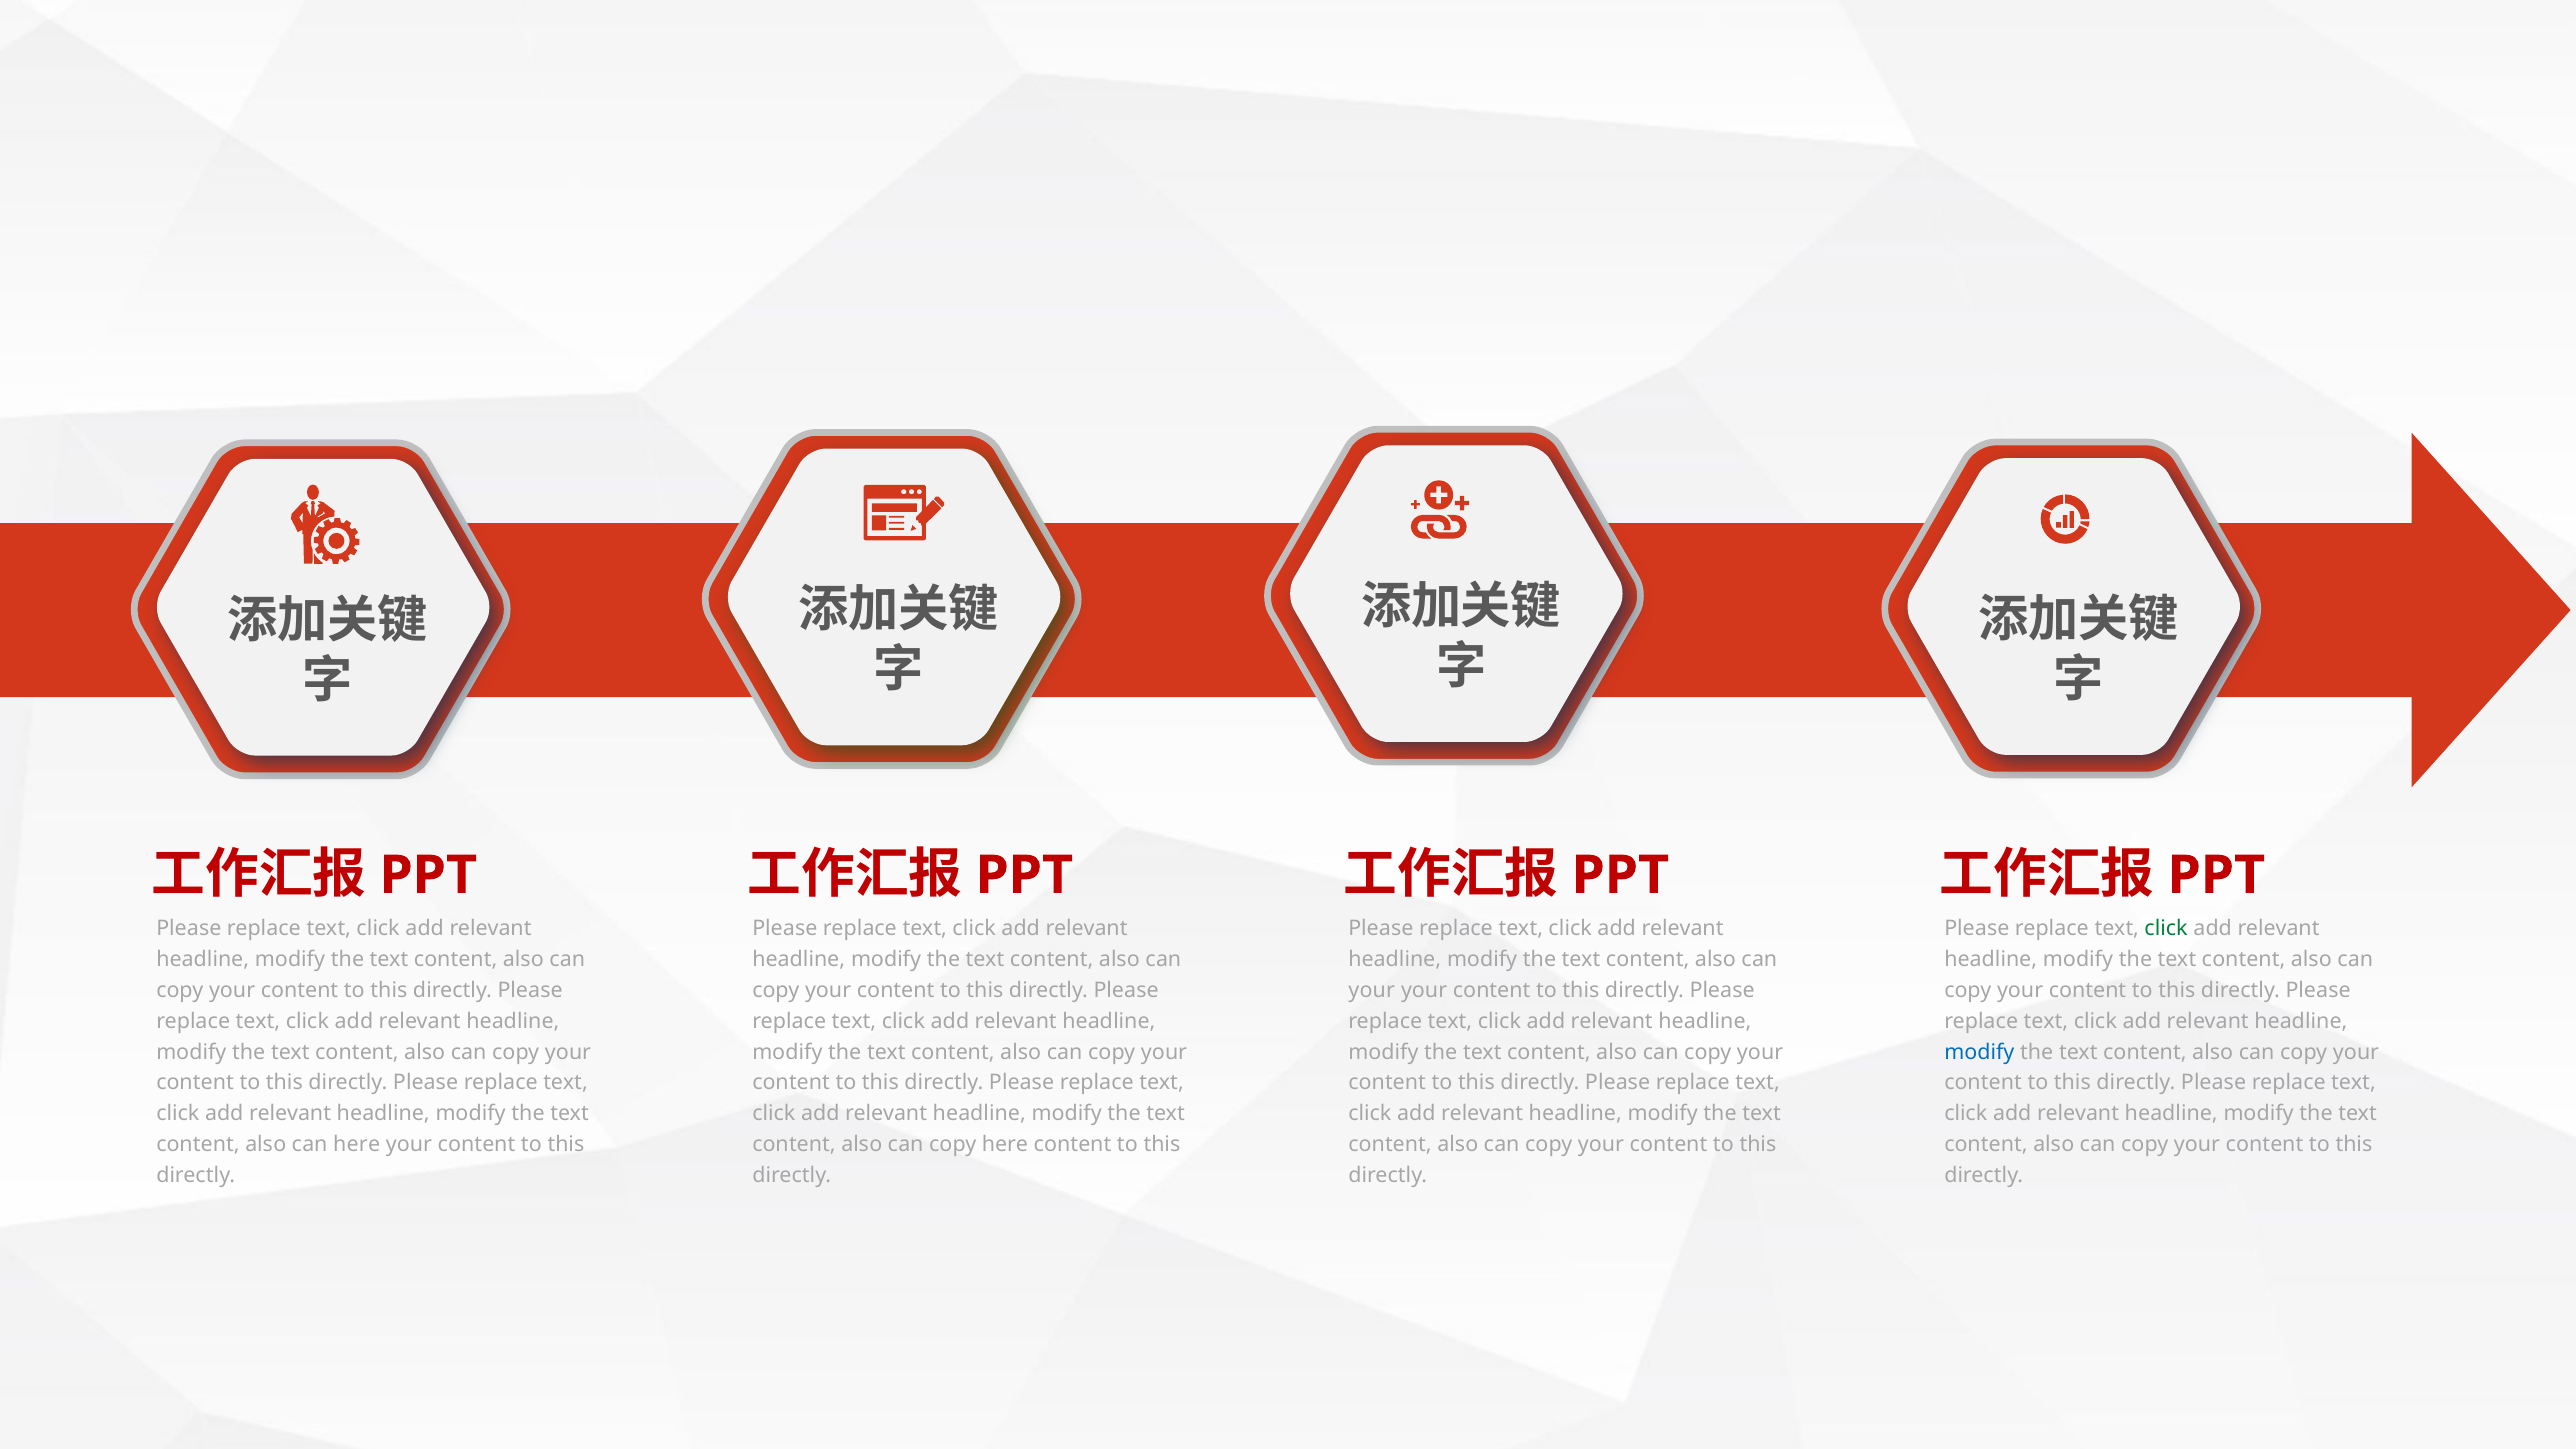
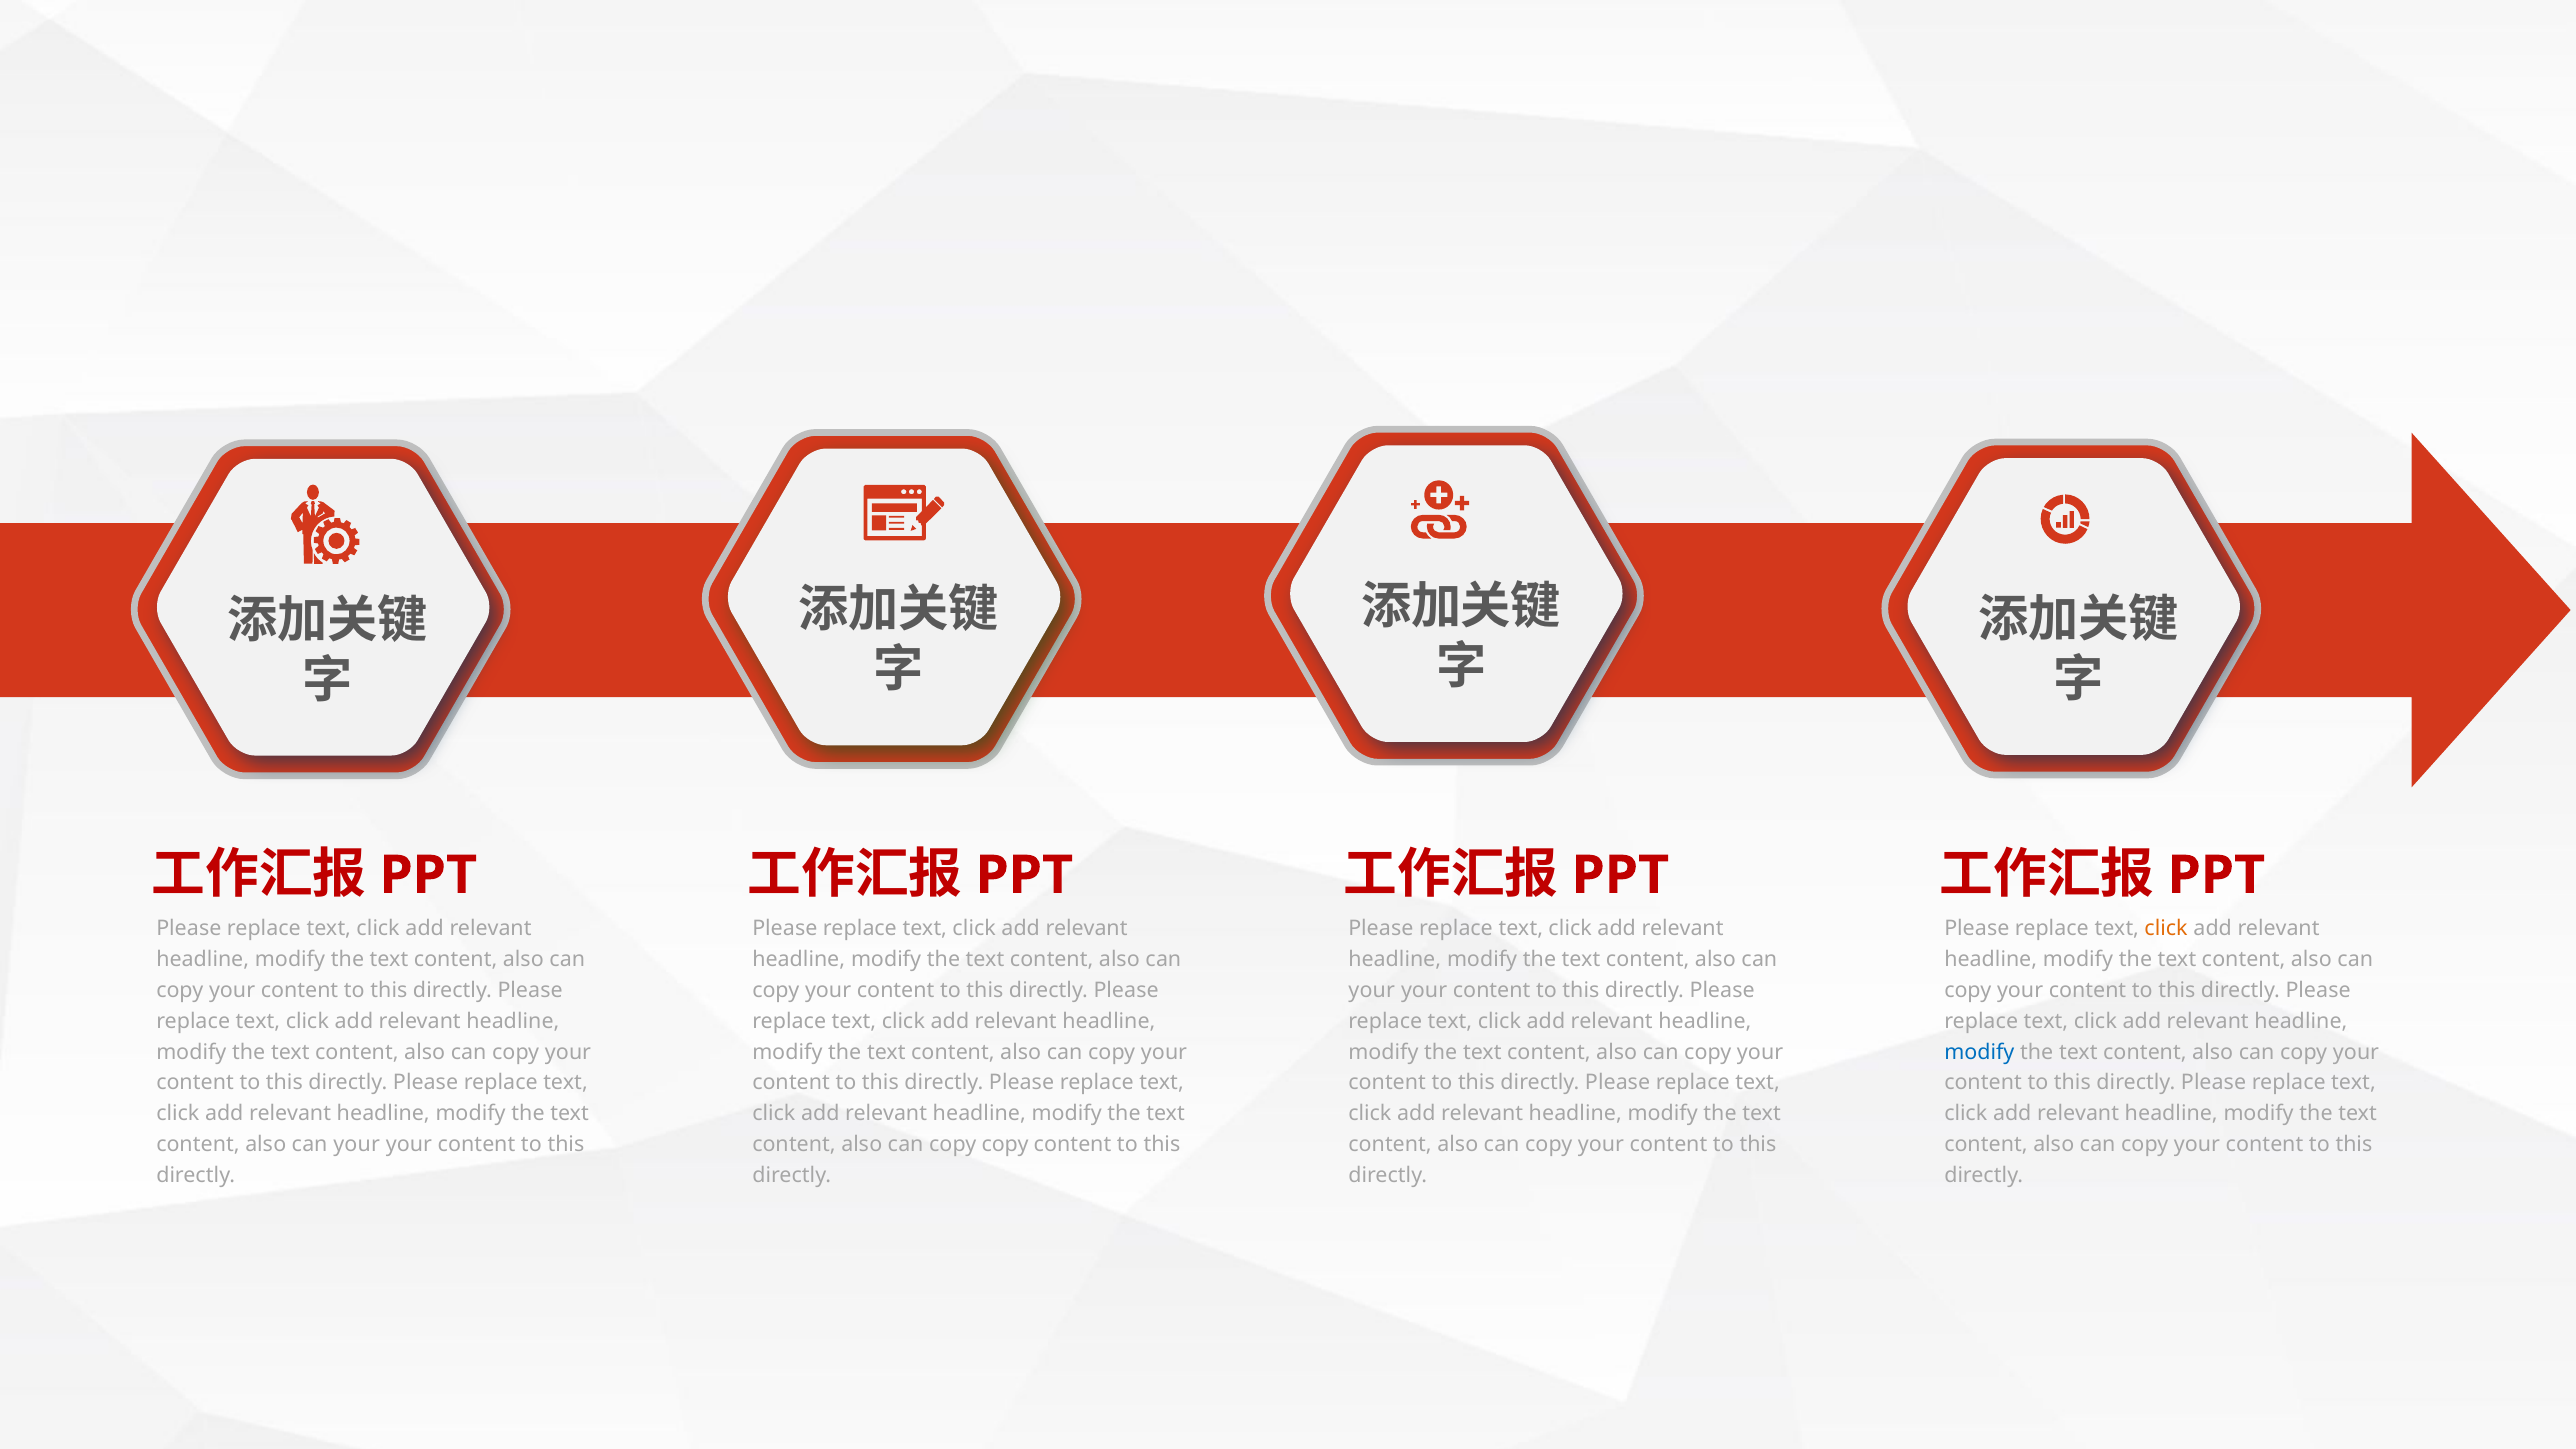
click at (2166, 929) colour: green -> orange
here at (357, 1144): here -> your
copy here: here -> copy
